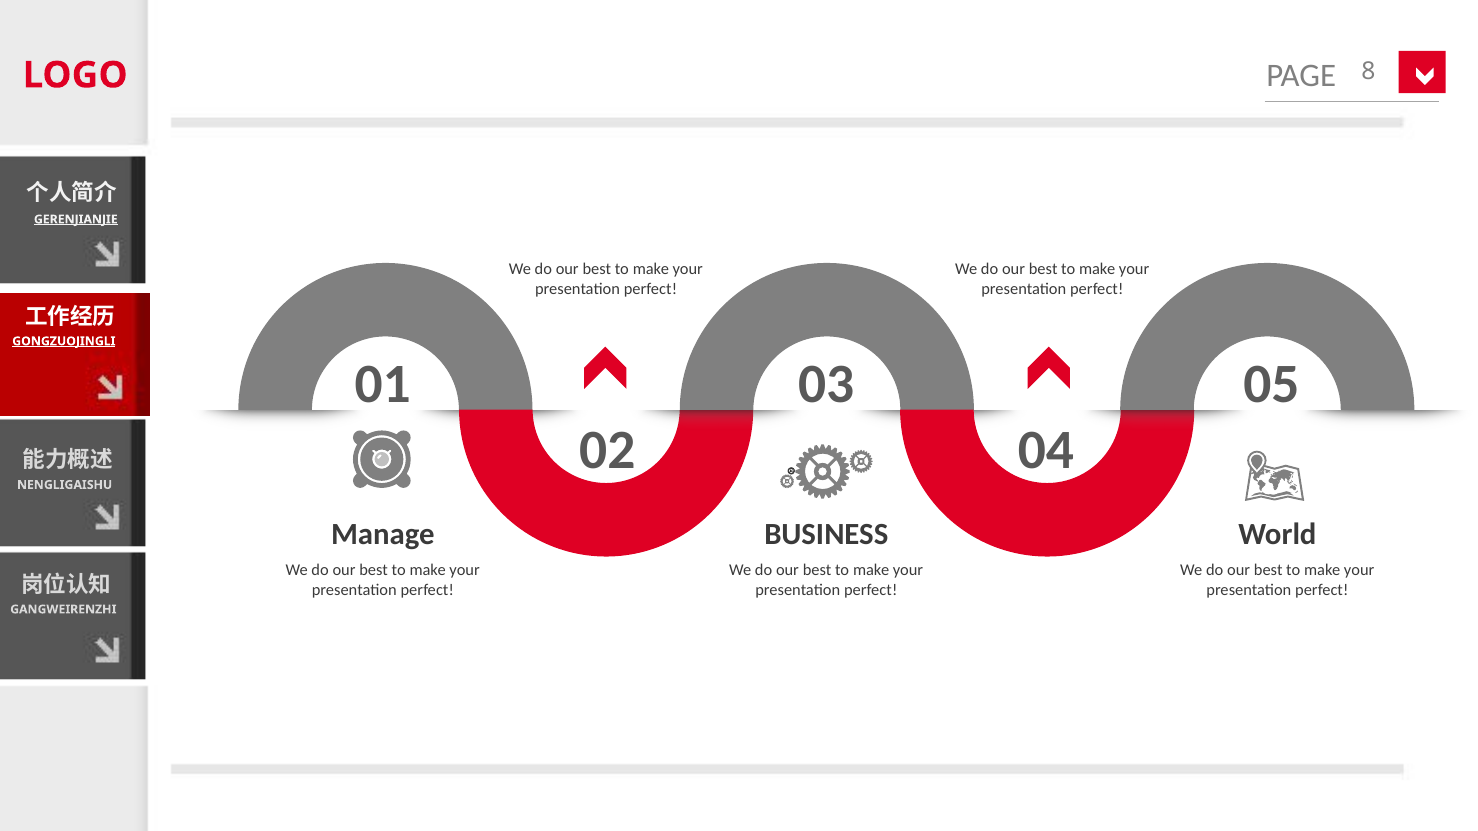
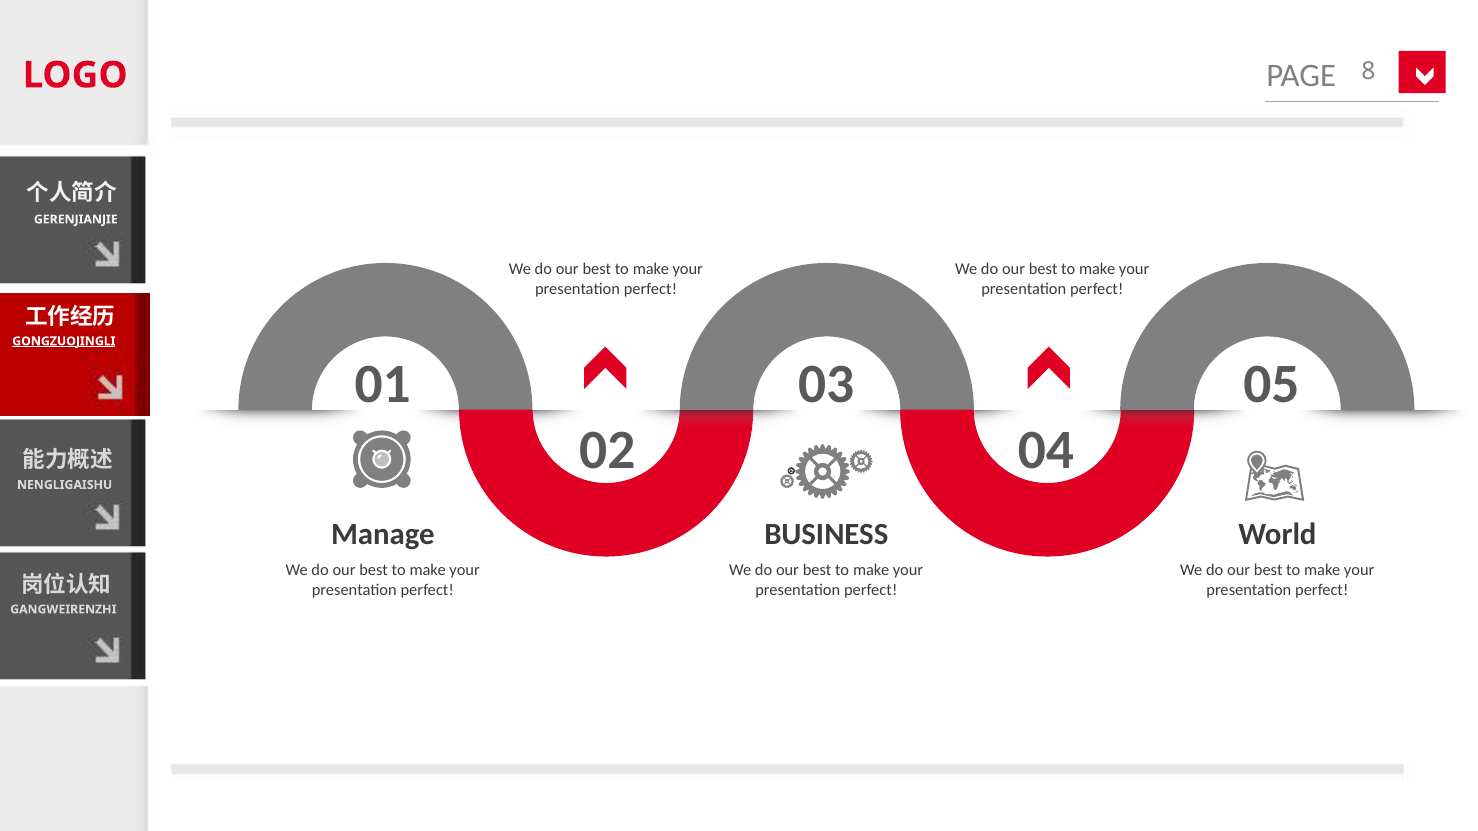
GERENJIANJIE underline: present -> none
